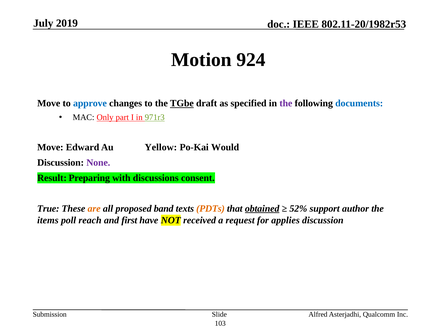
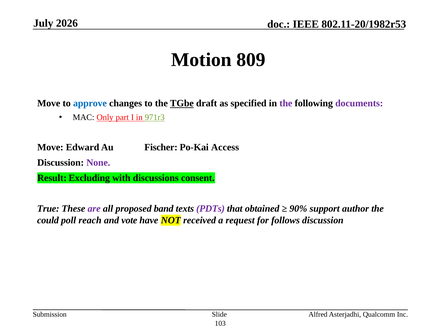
2019: 2019 -> 2026
924: 924 -> 809
documents colour: blue -> purple
Yellow: Yellow -> Fischer
Would: Would -> Access
Preparing: Preparing -> Excluding
are colour: orange -> purple
PDTs colour: orange -> purple
obtained underline: present -> none
52%: 52% -> 90%
items: items -> could
first: first -> vote
applies: applies -> follows
